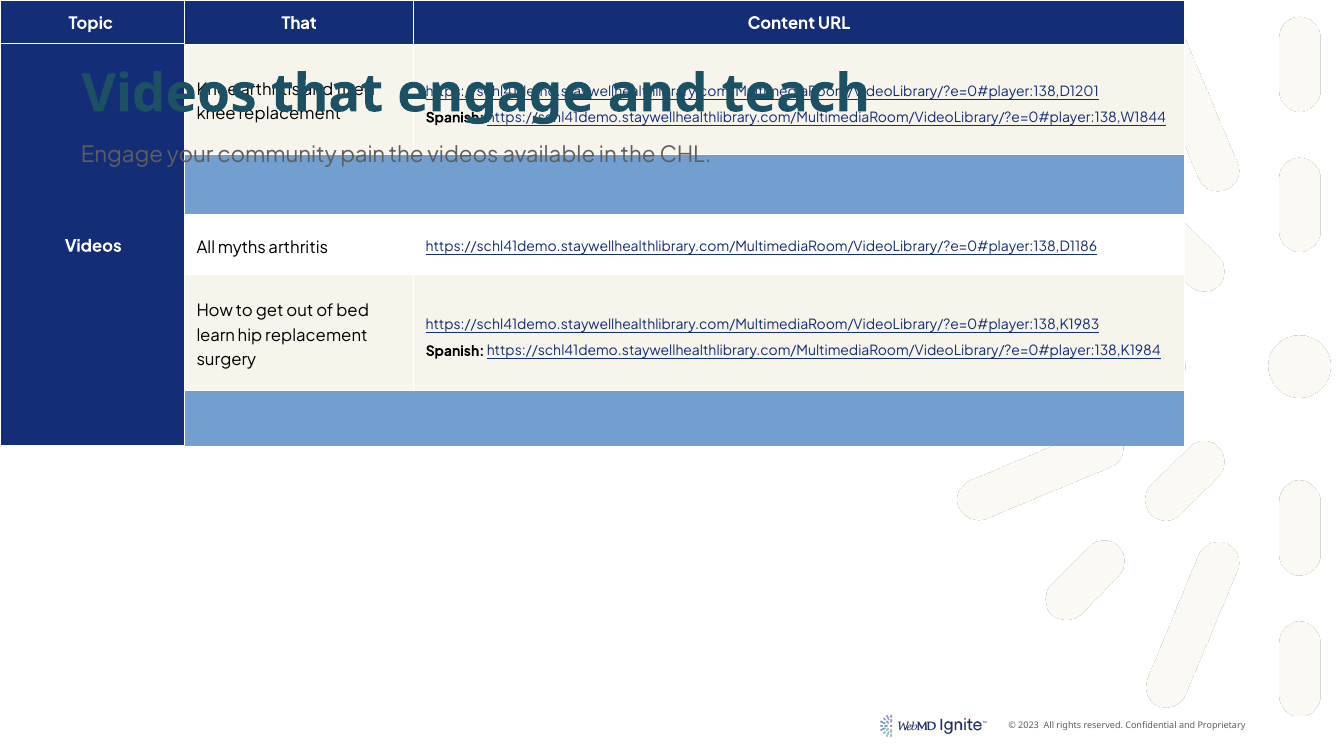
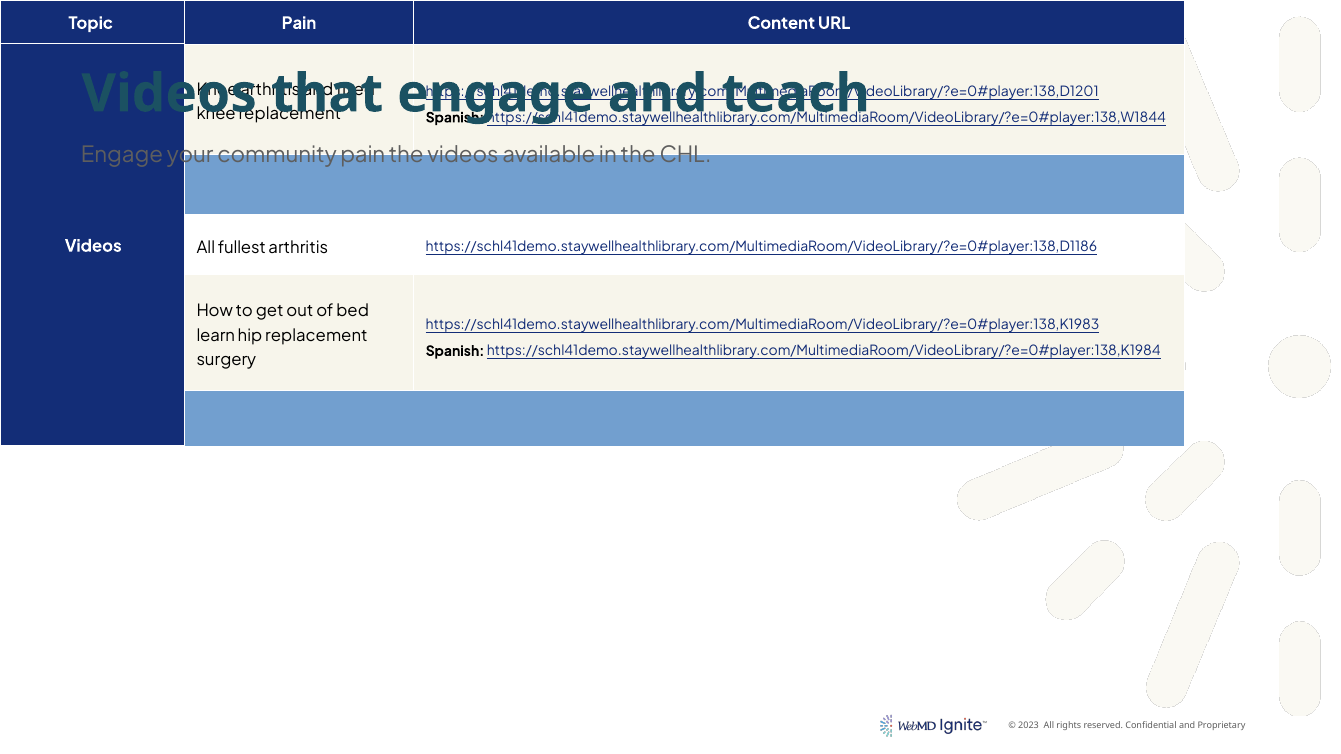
Topic That: That -> Pain
myths: myths -> fullest
